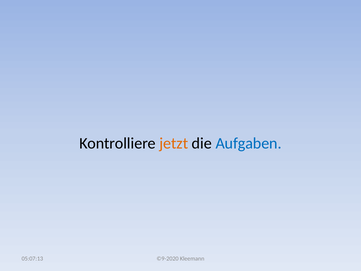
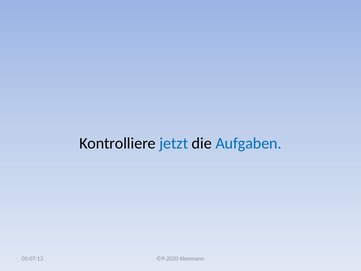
jetzt colour: orange -> blue
